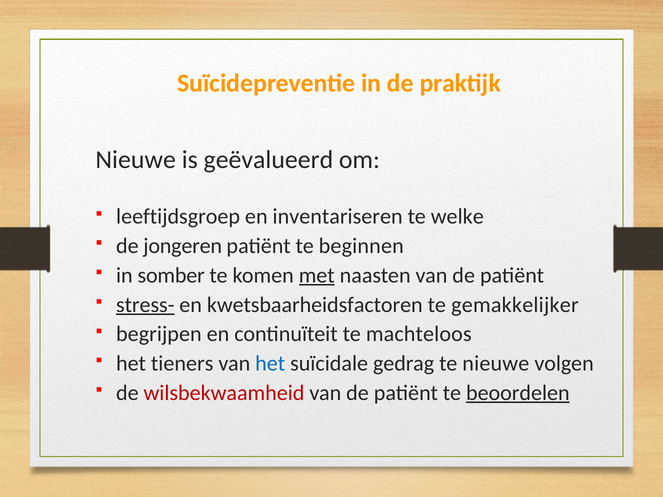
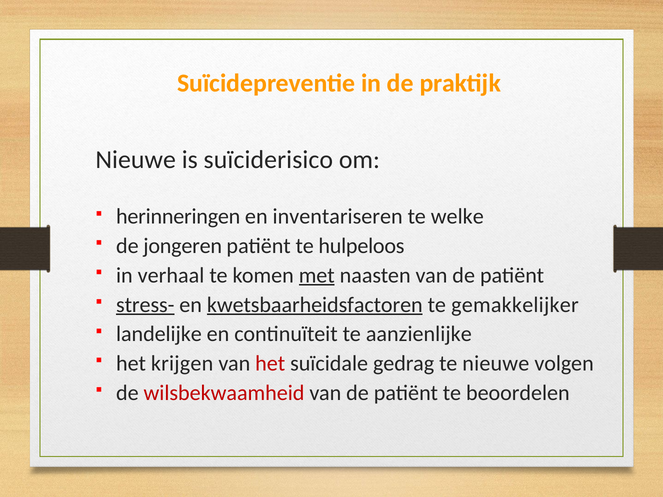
geëvalueerd: geëvalueerd -> suïciderisico
leeftijdsgroep: leeftijdsgroep -> herinneringen
beginnen: beginnen -> hulpeloos
somber: somber -> verhaal
kwetsbaarheidsfactoren underline: none -> present
begrijpen: begrijpen -> landelijke
machteloos: machteloos -> aanzienlijke
tieners: tieners -> krijgen
het at (270, 364) colour: blue -> red
beoordelen underline: present -> none
